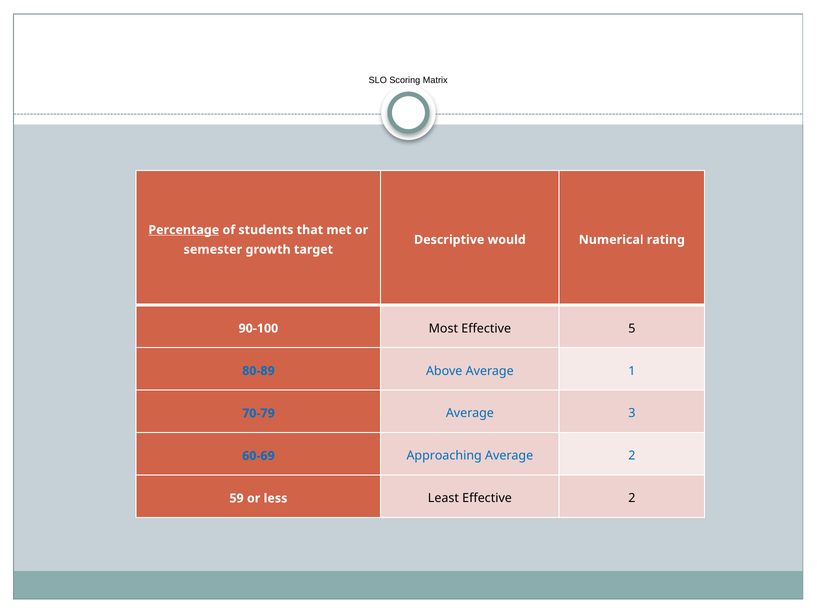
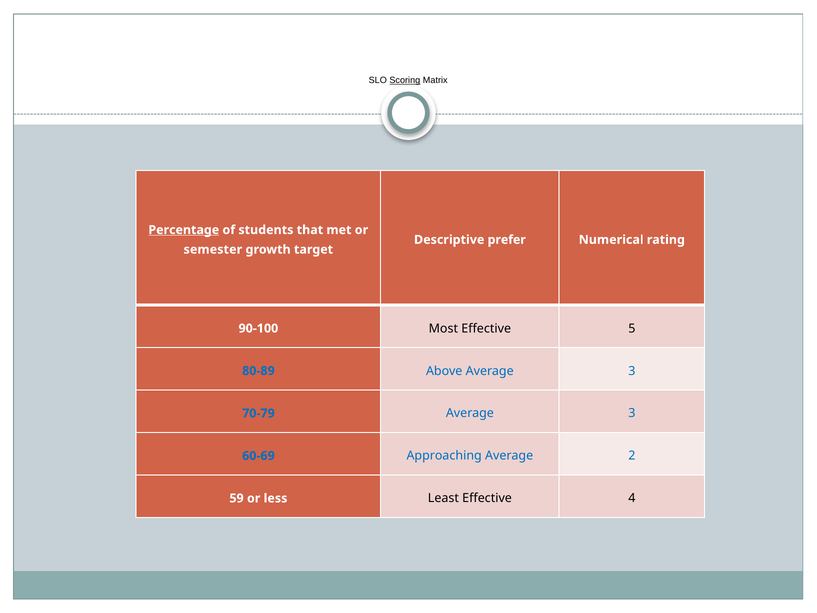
Scoring underline: none -> present
would: would -> prefer
Above Average 1: 1 -> 3
Effective 2: 2 -> 4
